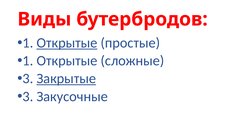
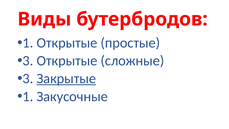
Открытые at (67, 43) underline: present -> none
1 at (28, 61): 1 -> 3
3 at (28, 96): 3 -> 1
